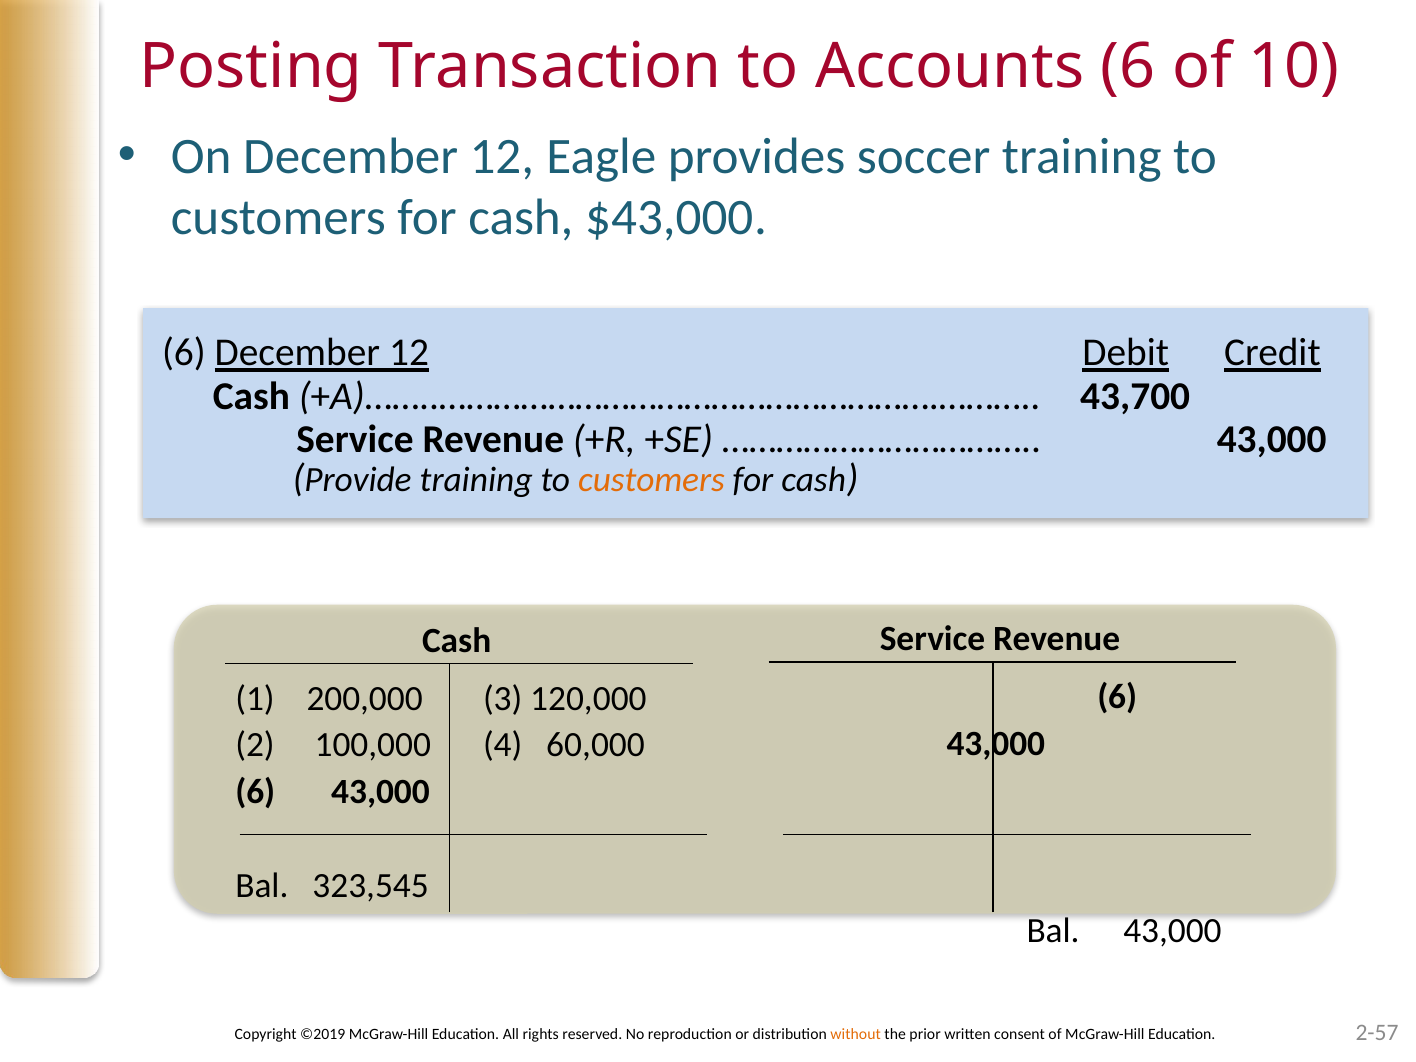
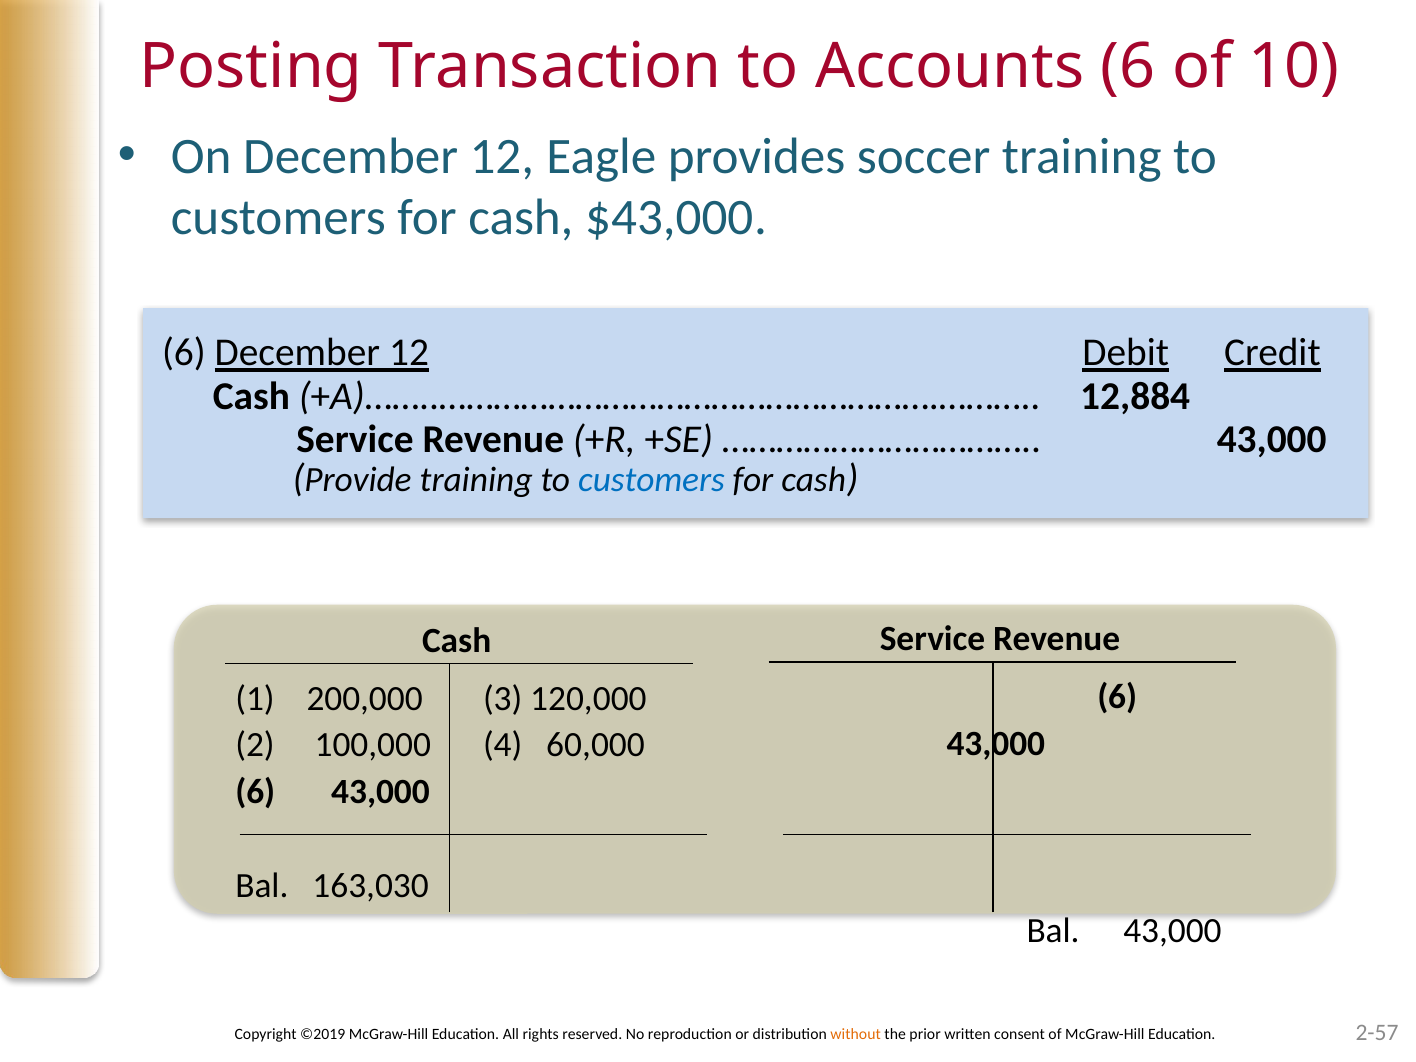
43,700: 43,700 -> 12,884
customers at (651, 479) colour: orange -> blue
323,545: 323,545 -> 163,030
